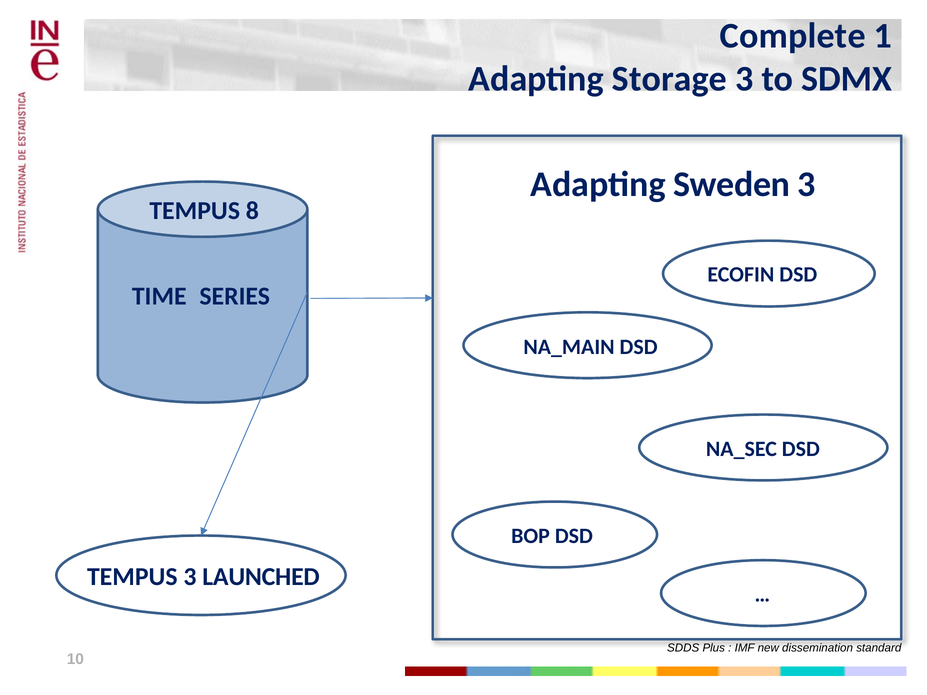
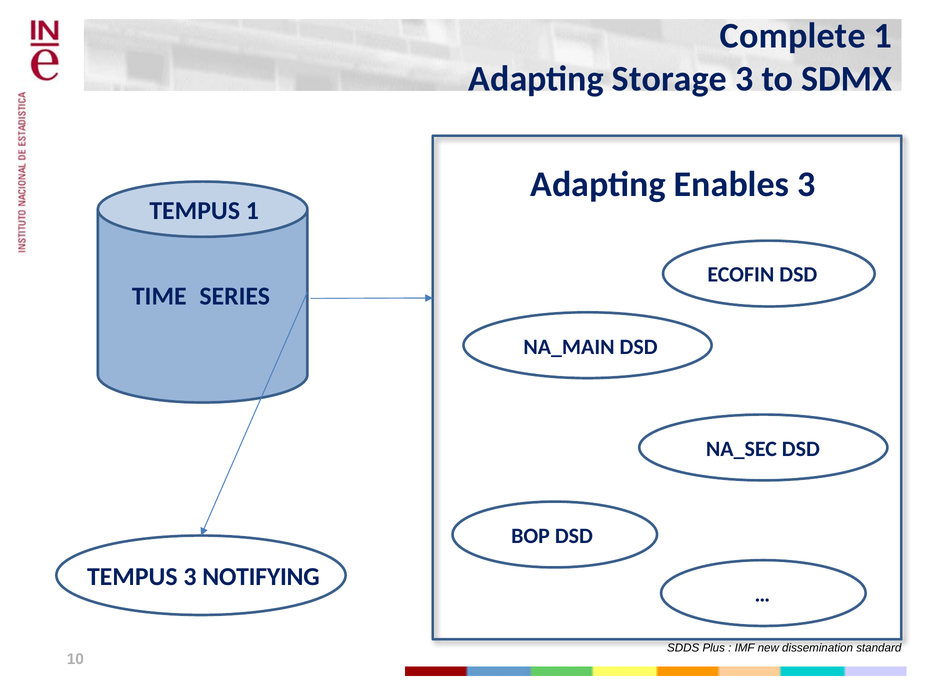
Sweden: Sweden -> Enables
TEMPUS 8: 8 -> 1
LAUNCHED: LAUNCHED -> NOTIFYING
